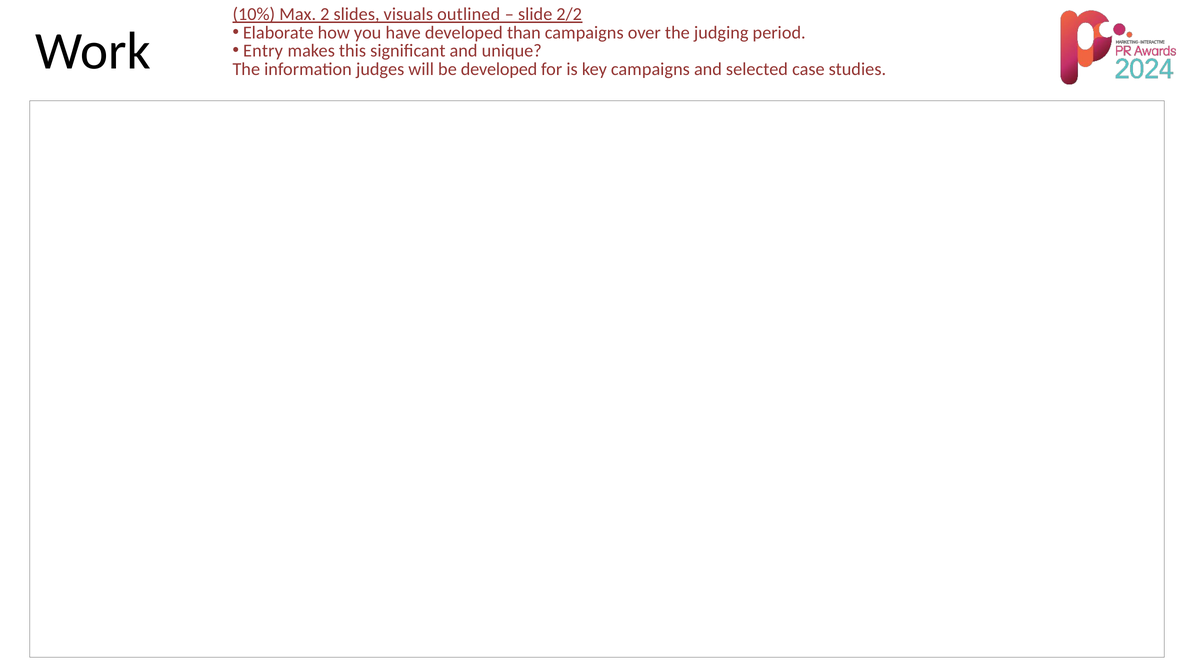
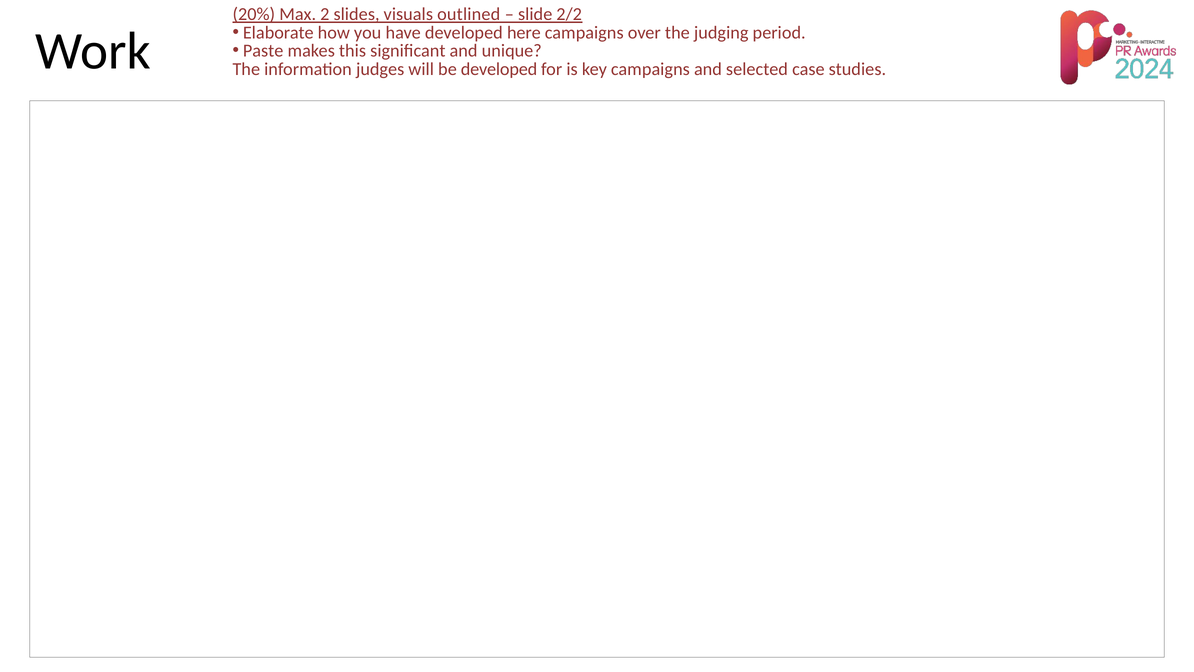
10%: 10% -> 20%
than: than -> here
Entry: Entry -> Paste
